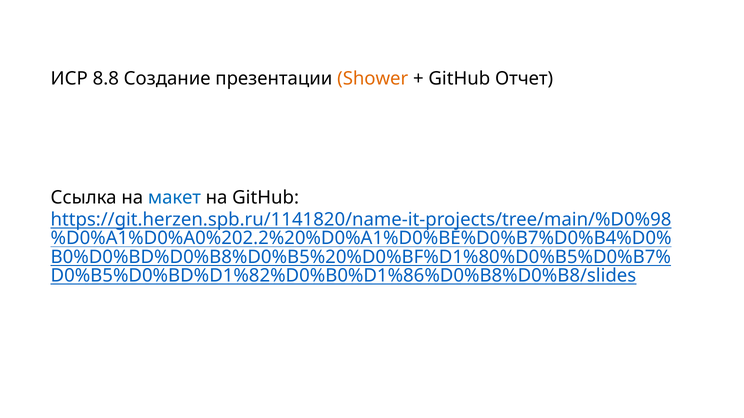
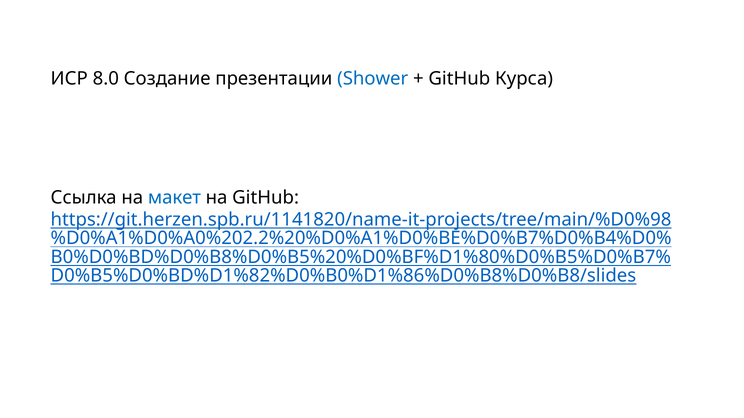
8.8: 8.8 -> 8.0
Shower colour: orange -> blue
Отчет: Отчет -> Курса
